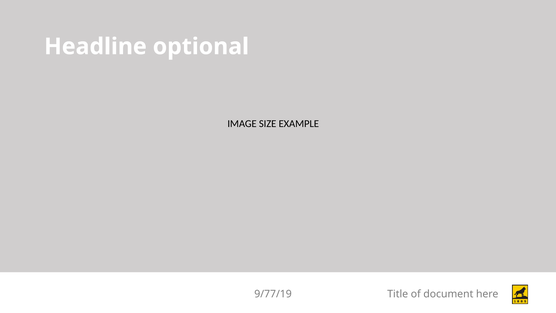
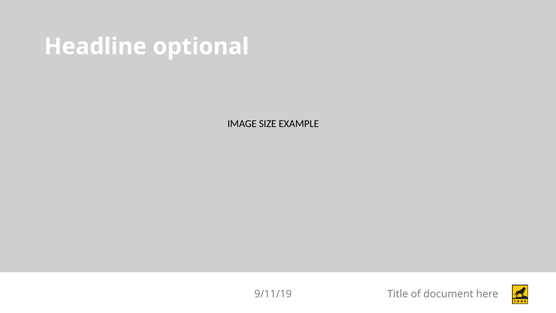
9/77/19: 9/77/19 -> 9/11/19
